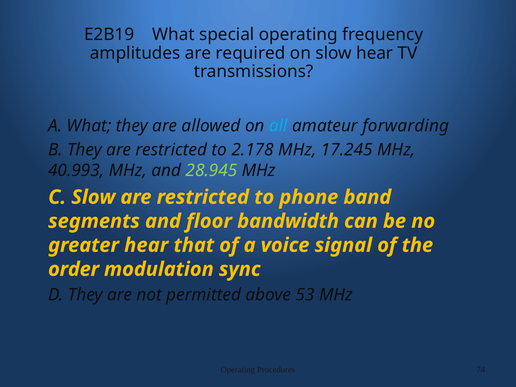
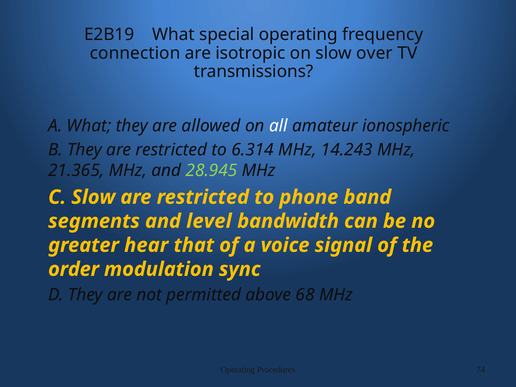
amplitudes: amplitudes -> connection
required: required -> isotropic
slow hear: hear -> over
all colour: light blue -> white
forwarding: forwarding -> ionospheric
2.178: 2.178 -> 6.314
17.245: 17.245 -> 14.243
40.993: 40.993 -> 21.365
floor: floor -> level
53: 53 -> 68
